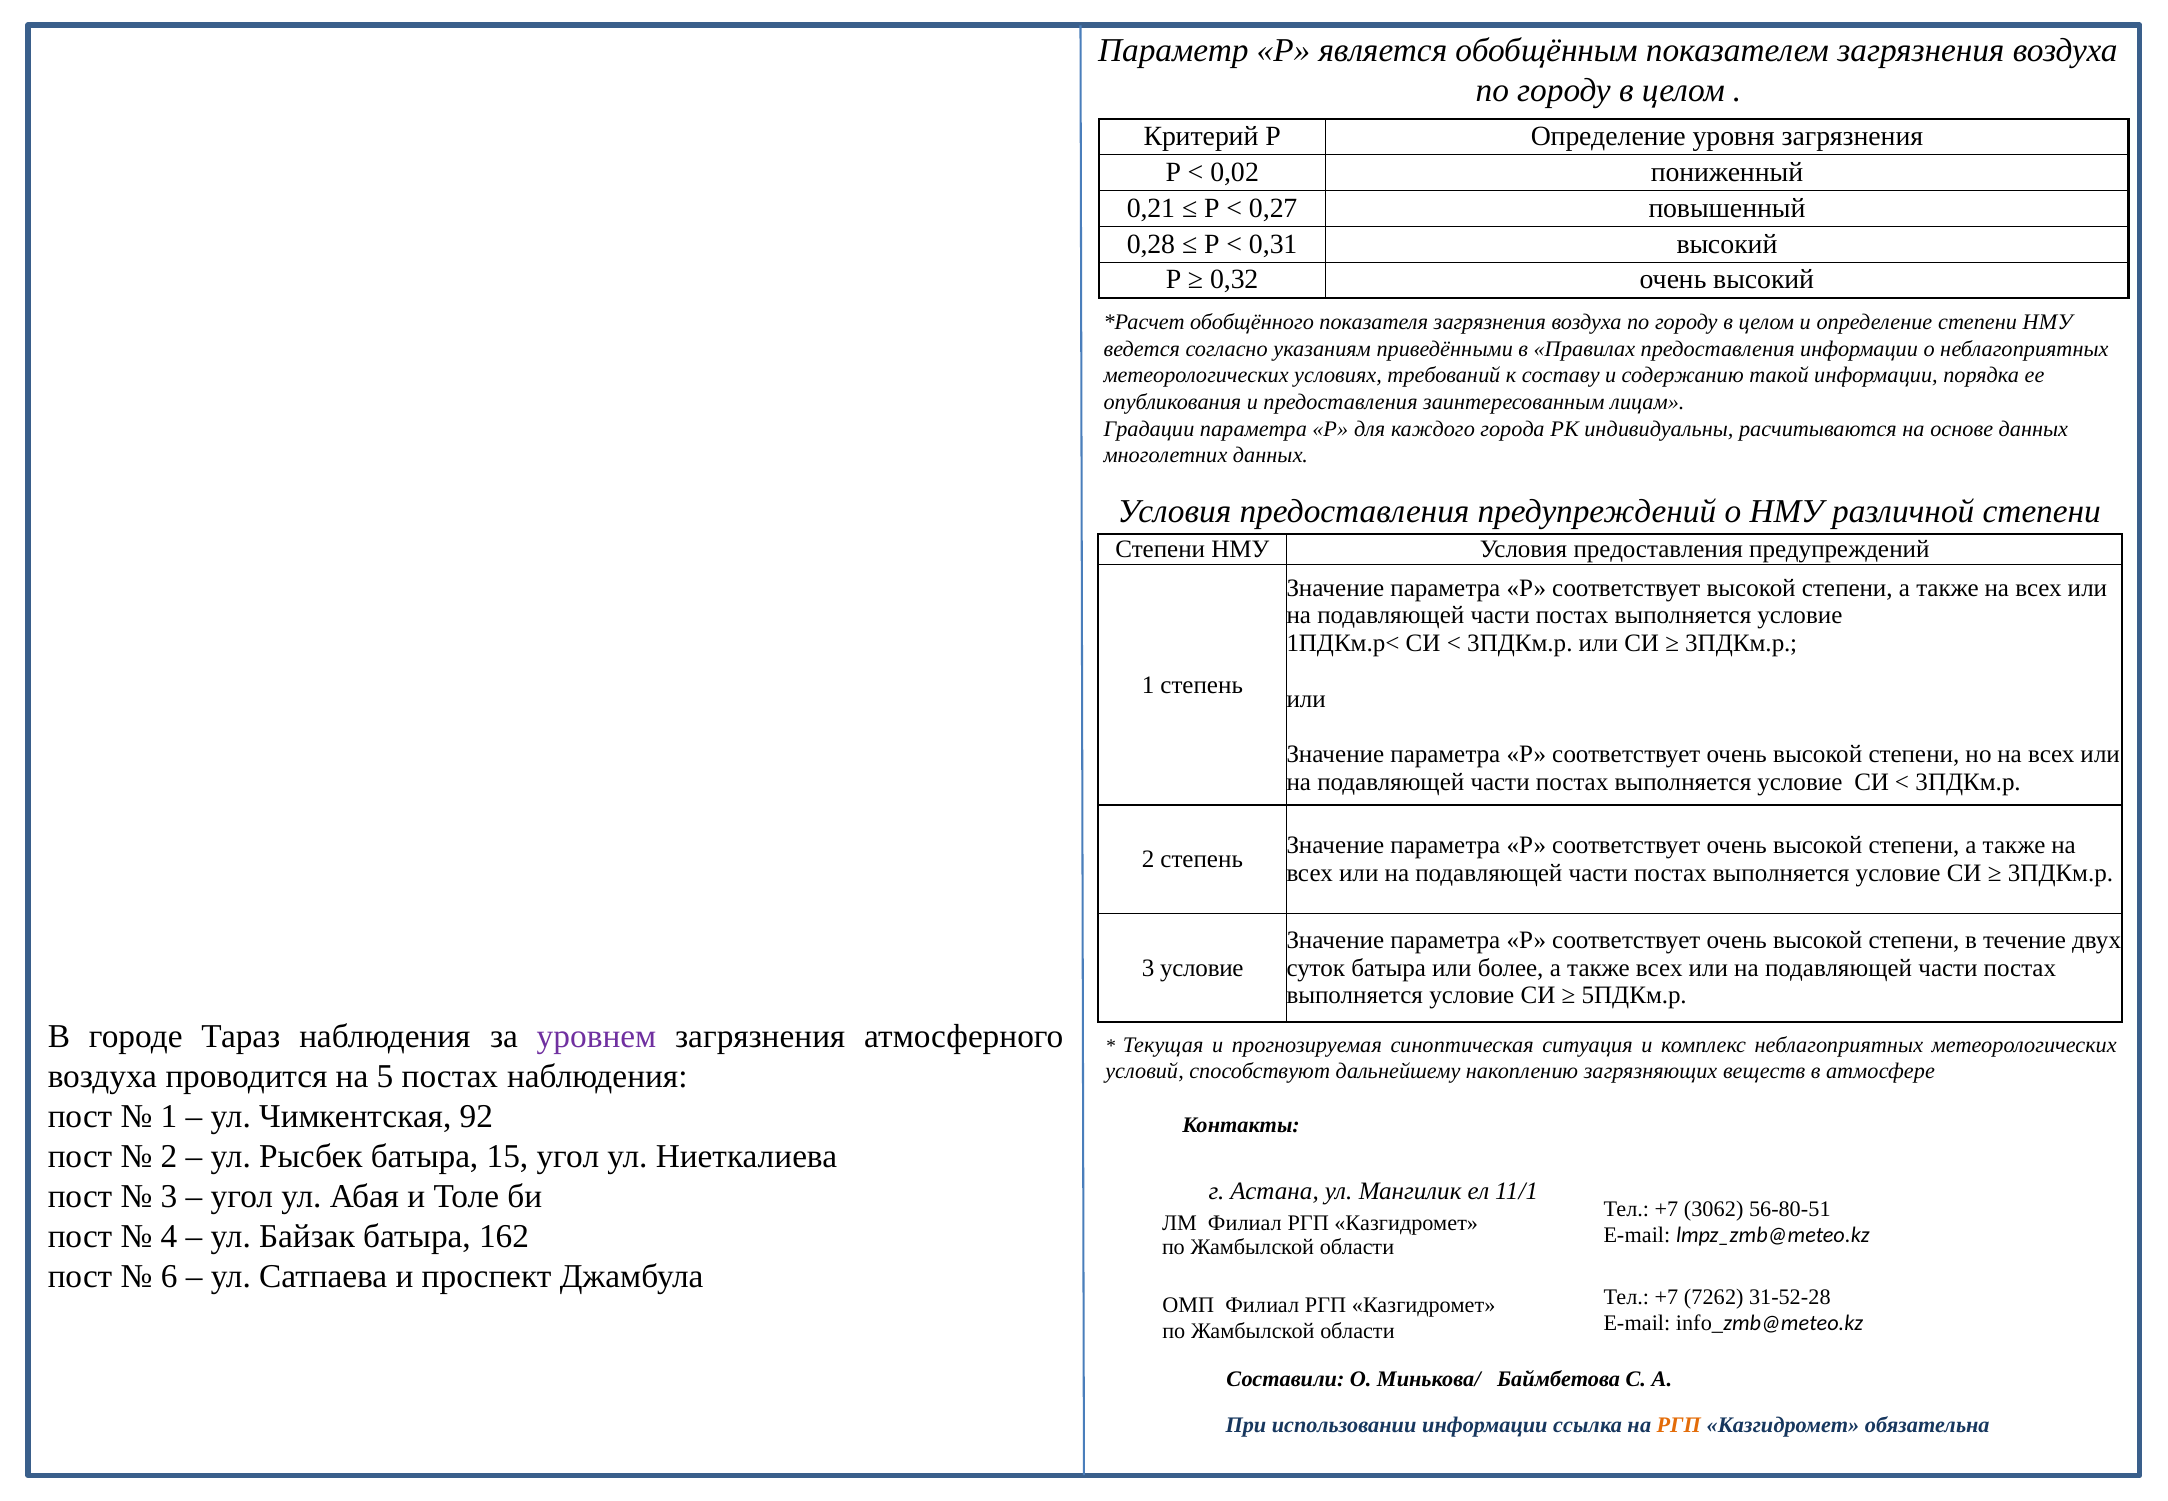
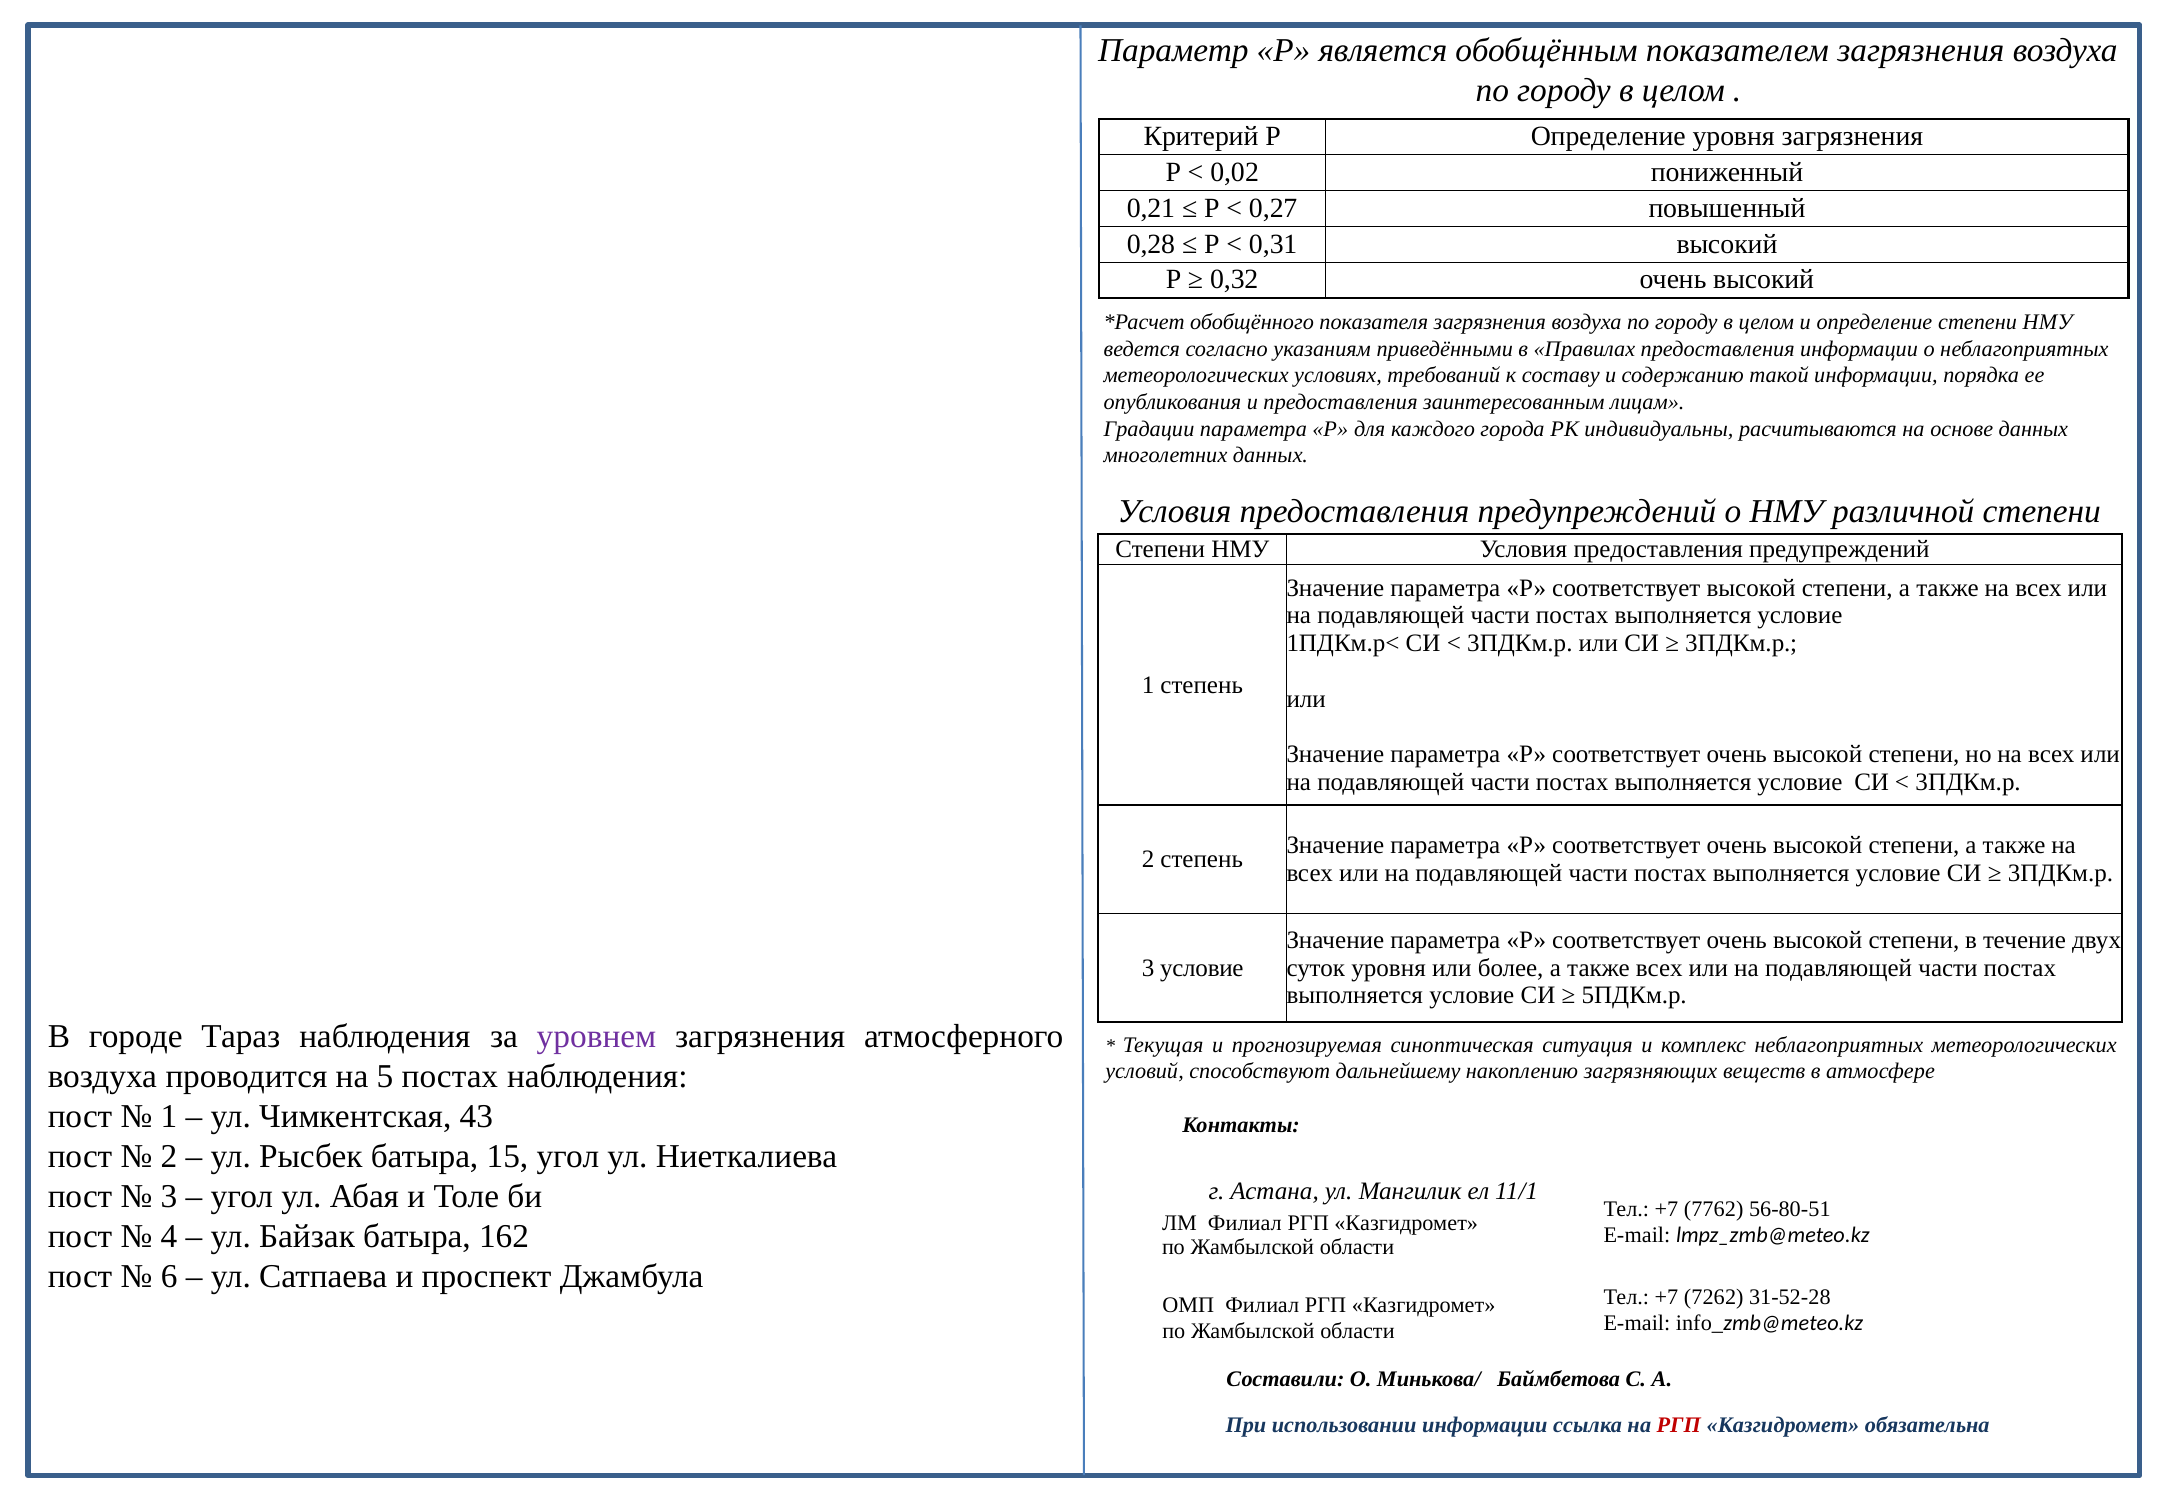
суток батыра: батыра -> уровня
92: 92 -> 43
3062: 3062 -> 7762
РГП at (1679, 1426) colour: orange -> red
